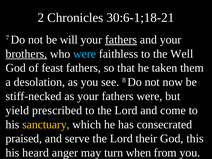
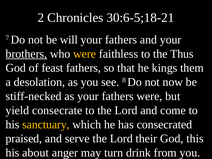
30:6-1;18-21: 30:6-1;18-21 -> 30:6-5;18-21
fathers at (121, 40) underline: present -> none
were at (85, 54) colour: light blue -> yellow
Well: Well -> Thus
taken: taken -> kings
prescribed: prescribed -> consecrate
heard: heard -> about
when: when -> drink
